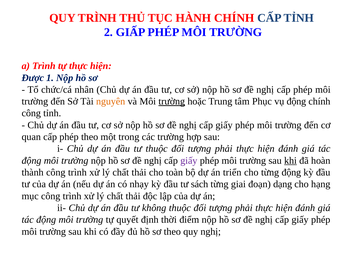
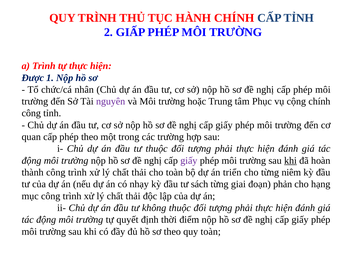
nguyên colour: orange -> purple
trường at (172, 102) underline: present -> none
vụ động: động -> cộng
từng động: động -> niêm
dạng: dạng -> phản
quy nghị: nghị -> toàn
